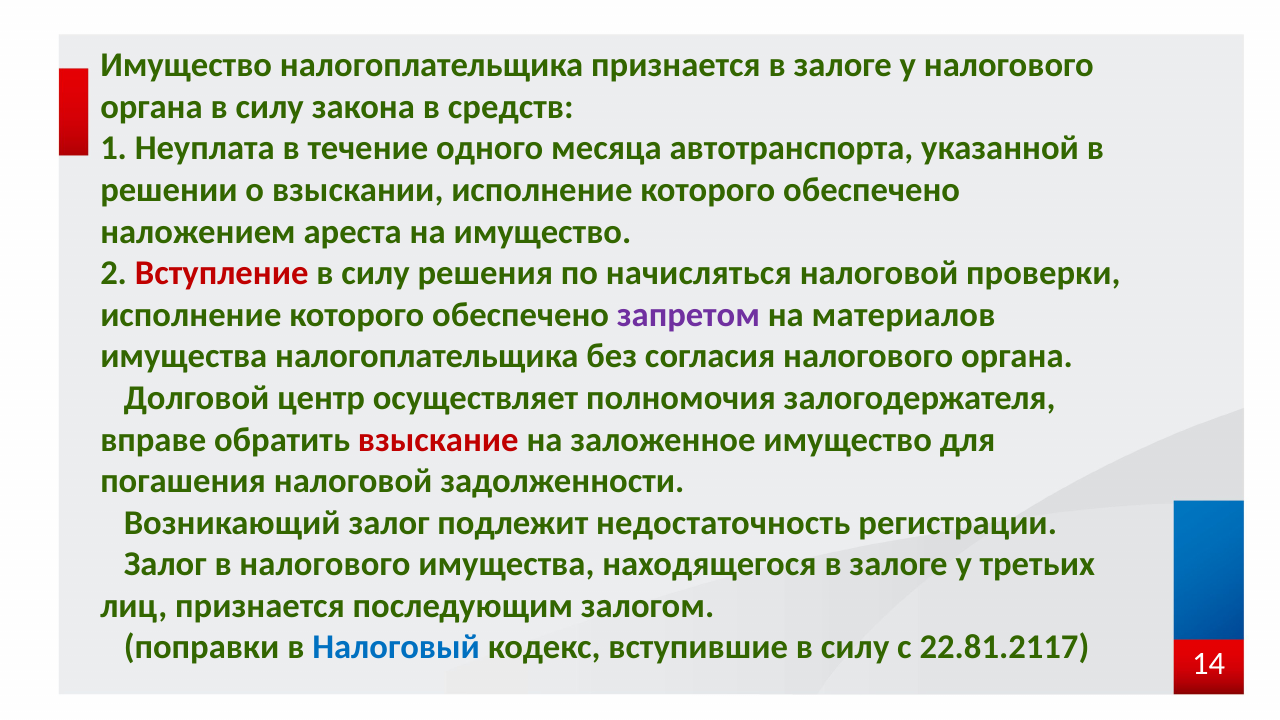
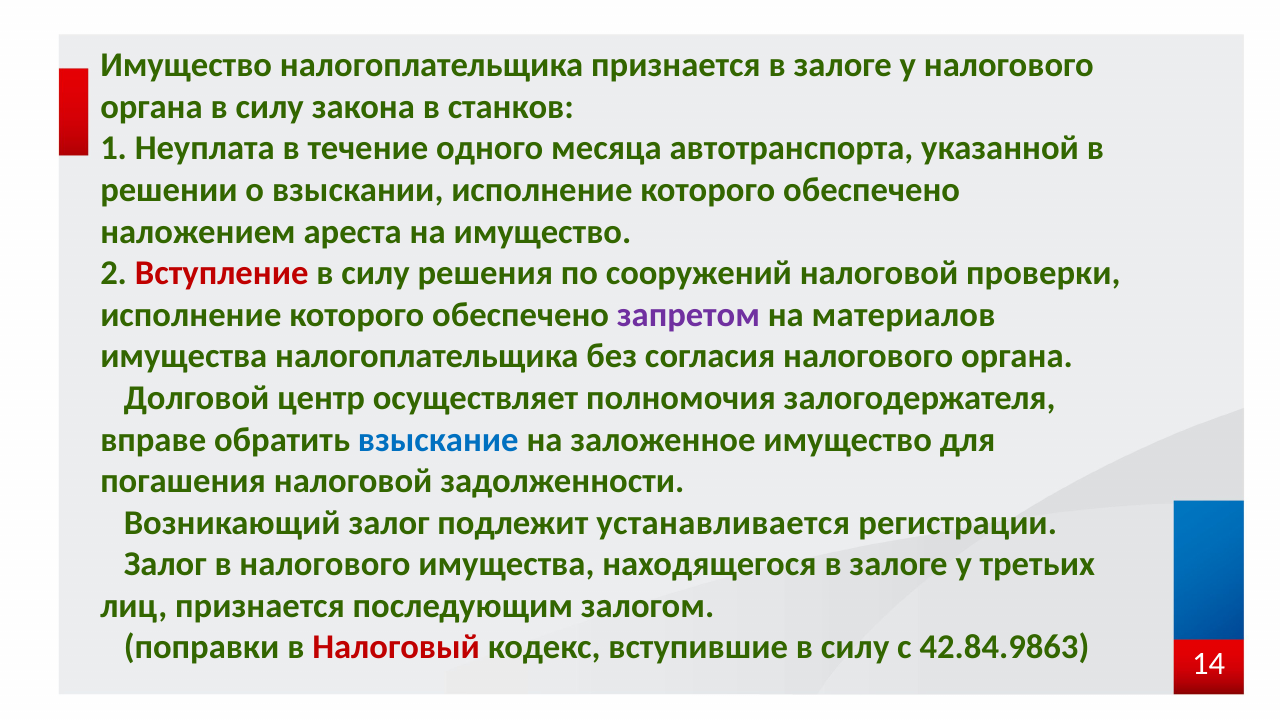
средств: средств -> станков
начисляться: начисляться -> сооружений
взыскание colour: red -> blue
недостаточность: недостаточность -> устанавливается
Налоговый colour: blue -> red
22.81.2117: 22.81.2117 -> 42.84.9863
